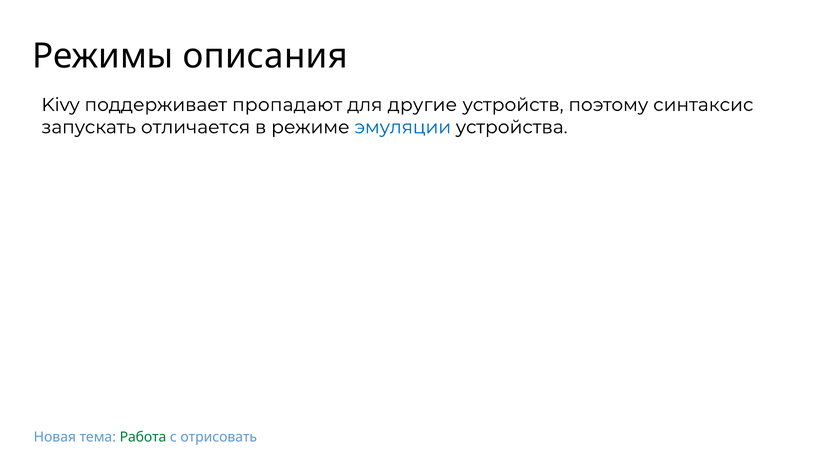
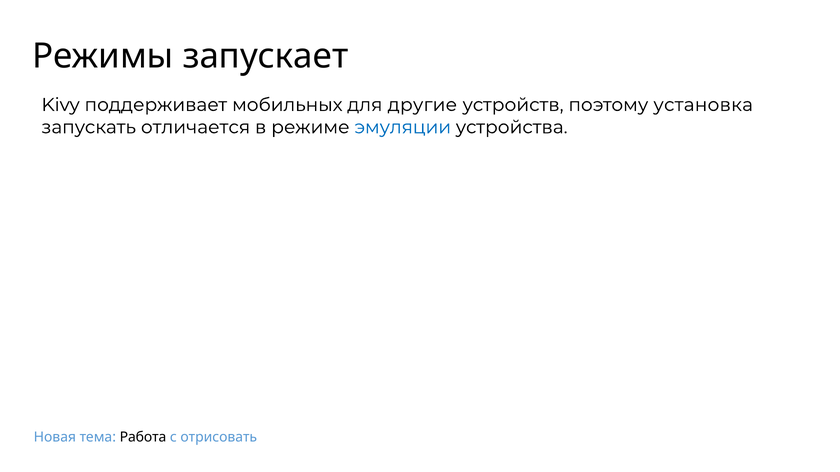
описания: описания -> запускает
пропадают: пропадают -> мобильных
синтаксис: синтаксис -> установка
Работа colour: green -> black
